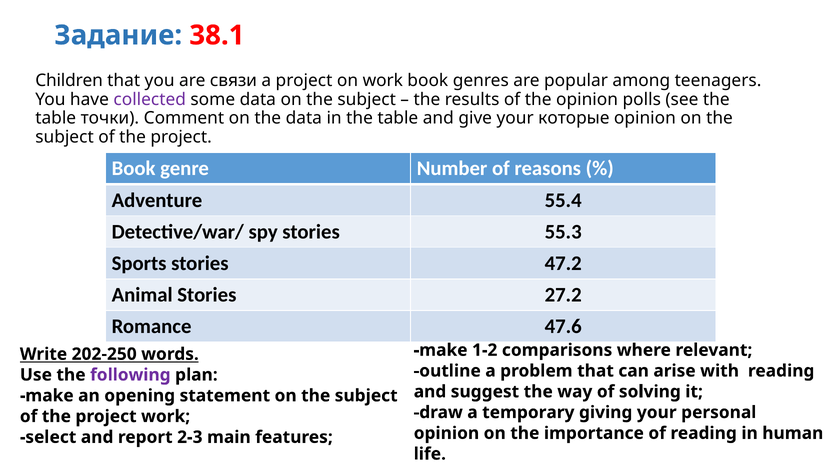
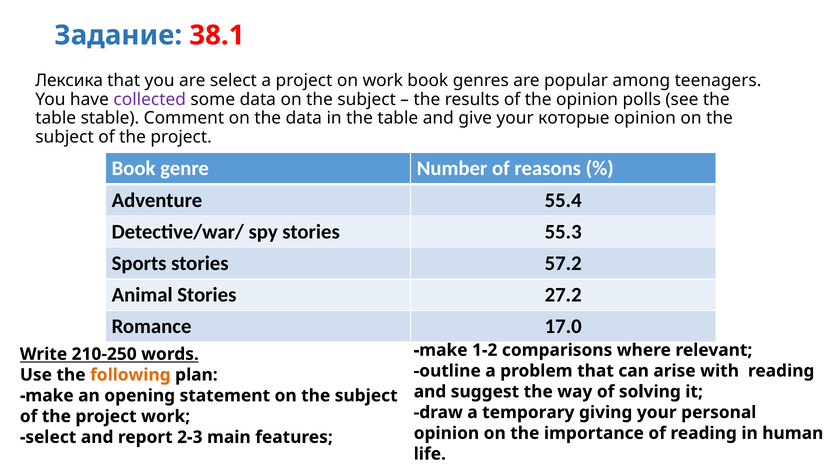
Children: Children -> Лексика
are связи: связи -> select
точки: точки -> stable
47.2: 47.2 -> 57.2
47.6: 47.6 -> 17.0
202-250: 202-250 -> 210-250
following colour: purple -> orange
